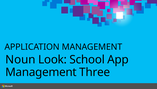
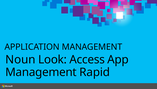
School: School -> Access
Three: Three -> Rapid
